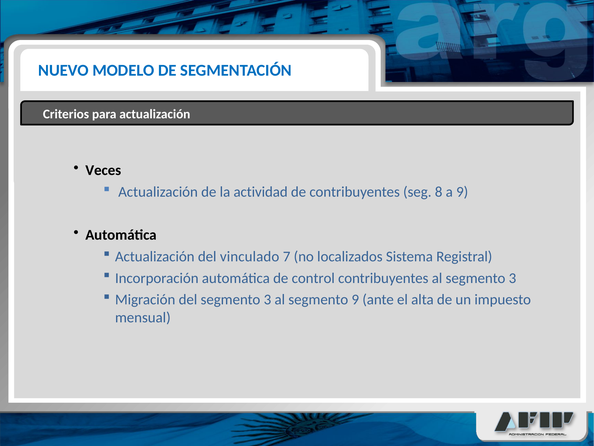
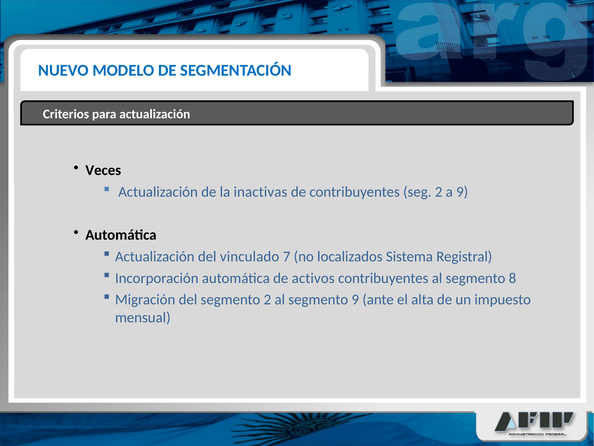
actividad: actividad -> inactivas
seg 8: 8 -> 2
control: control -> activos
al segmento 3: 3 -> 8
del segmento 3: 3 -> 2
